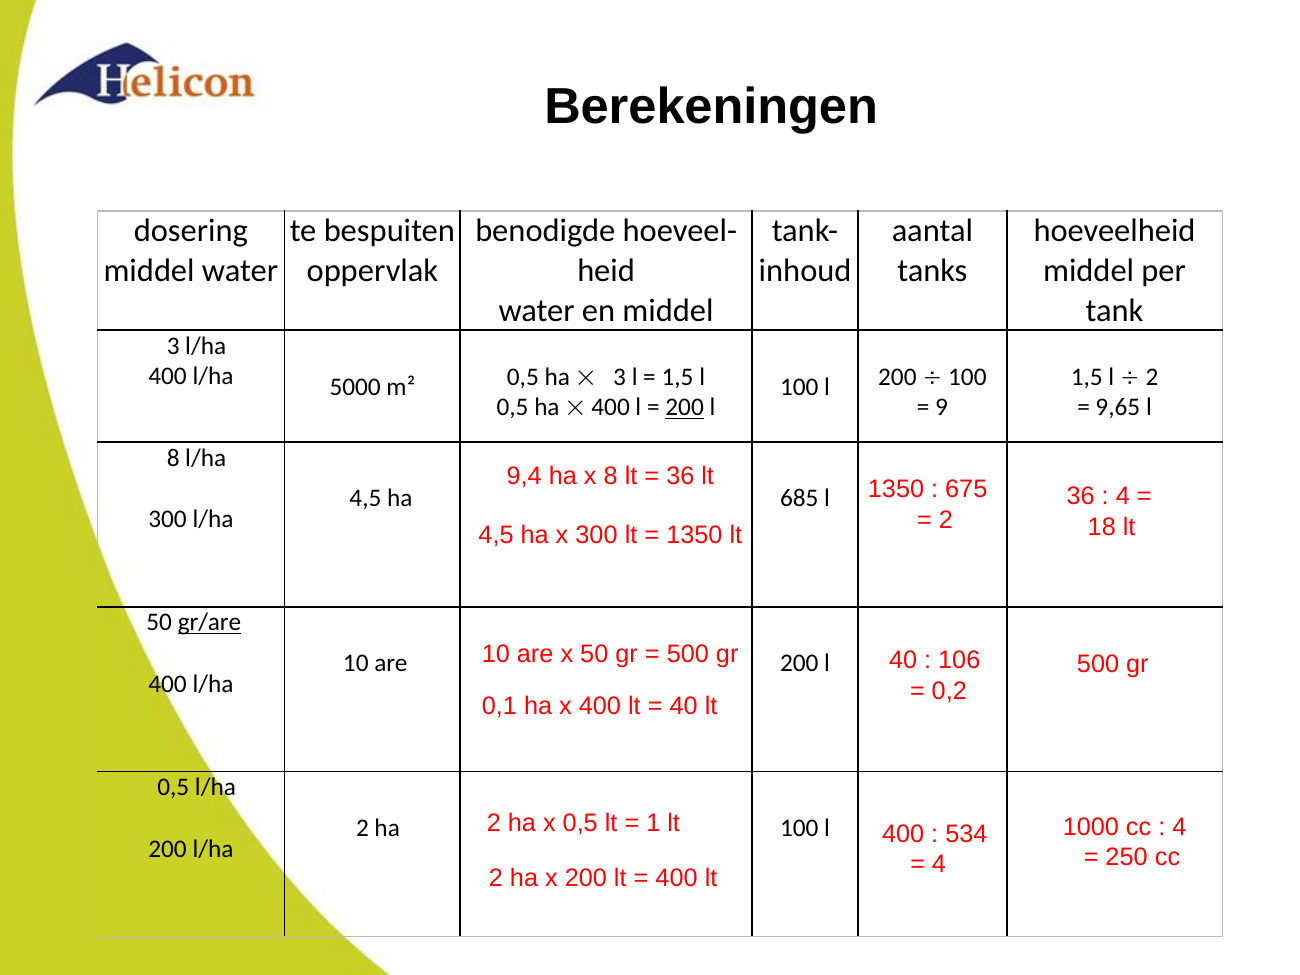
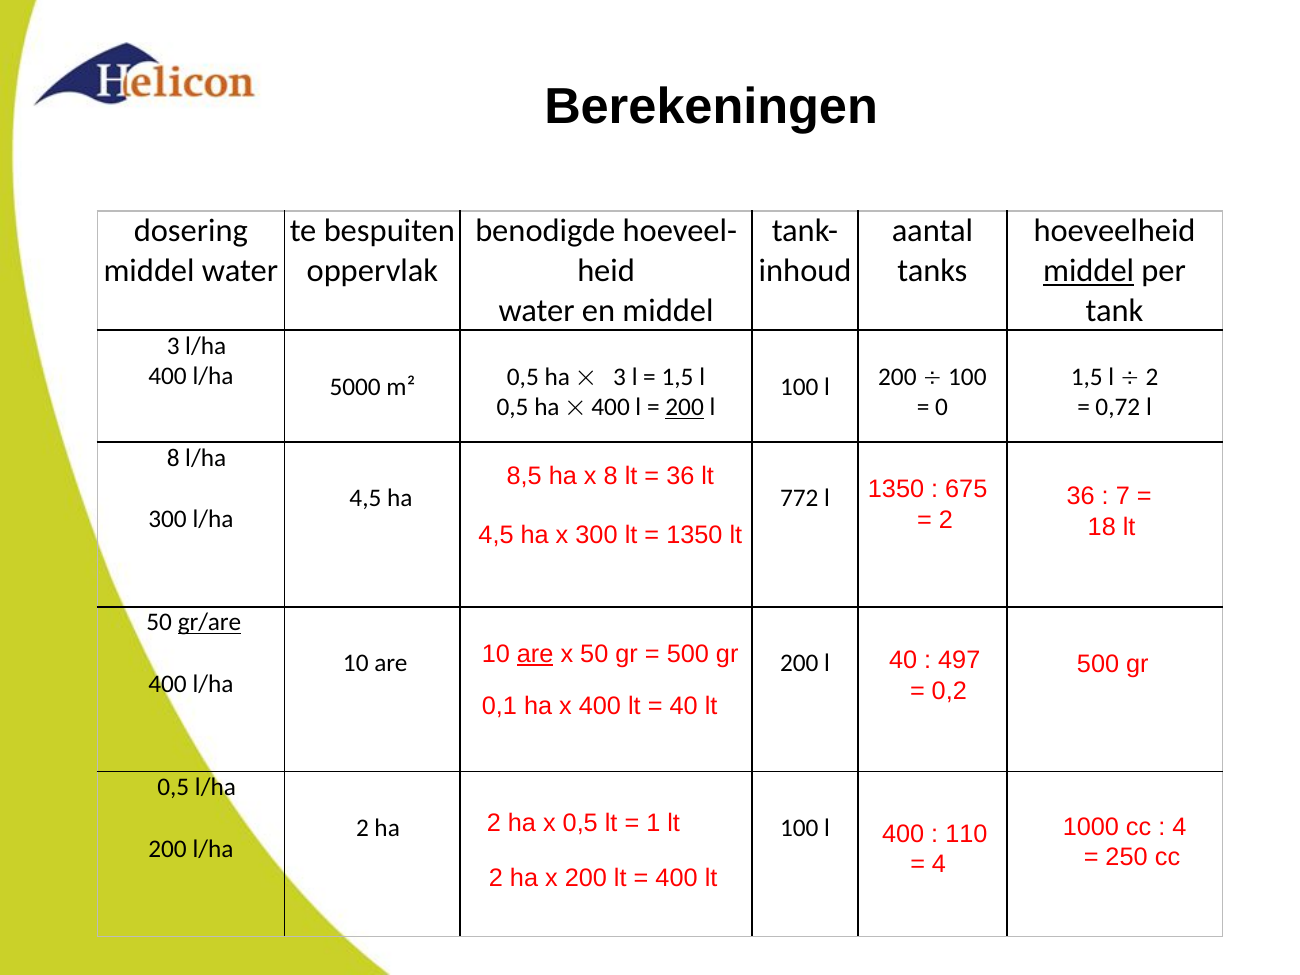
middel at (1089, 271) underline: none -> present
9: 9 -> 0
9,65: 9,65 -> 0,72
9,4: 9,4 -> 8,5
4 at (1123, 497): 4 -> 7
685: 685 -> 772
are at (535, 654) underline: none -> present
106: 106 -> 497
534: 534 -> 110
